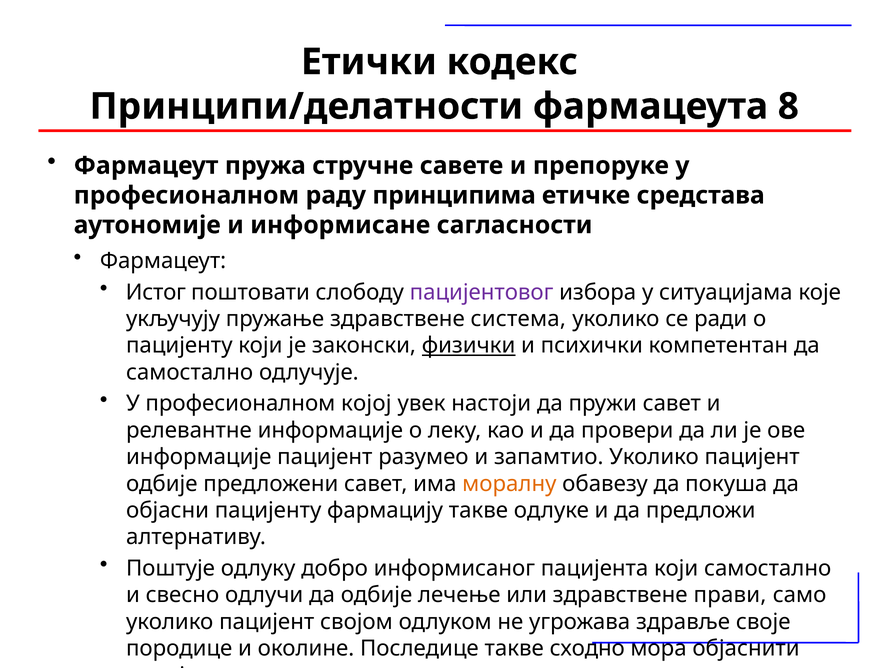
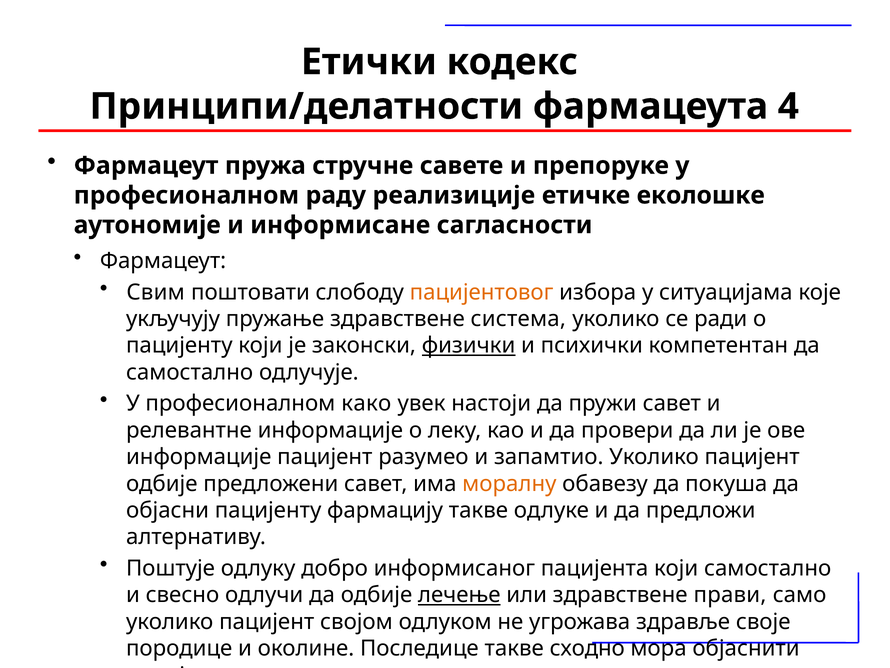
8: 8 -> 4
принципима: принципима -> реализиције
средстава: средстава -> еколошке
Истог: Истог -> Свим
пацијентовог colour: purple -> orange
којој: којој -> како
лечење underline: none -> present
